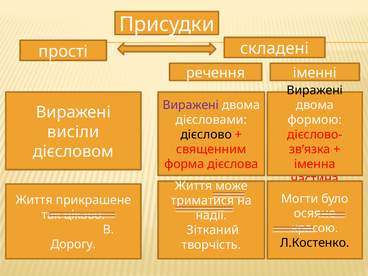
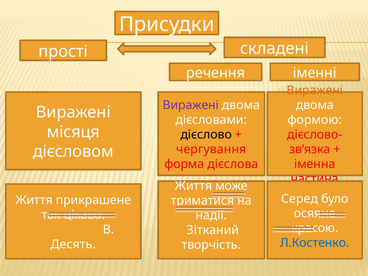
Виражені at (315, 90) colour: black -> orange
висіли: висіли -> місяця
священним: священним -> чергування
Могти: Могти -> Серед
Л.Костенко colour: black -> blue
Дорогу: Дорогу -> Десять
